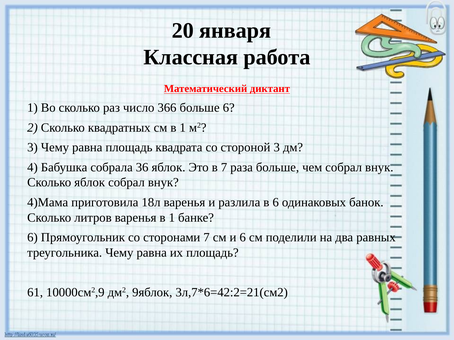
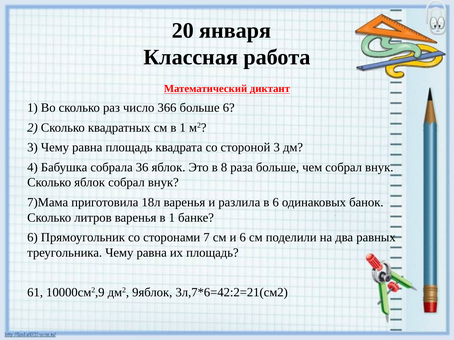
в 7: 7 -> 8
4)Мама: 4)Мама -> 7)Мама
